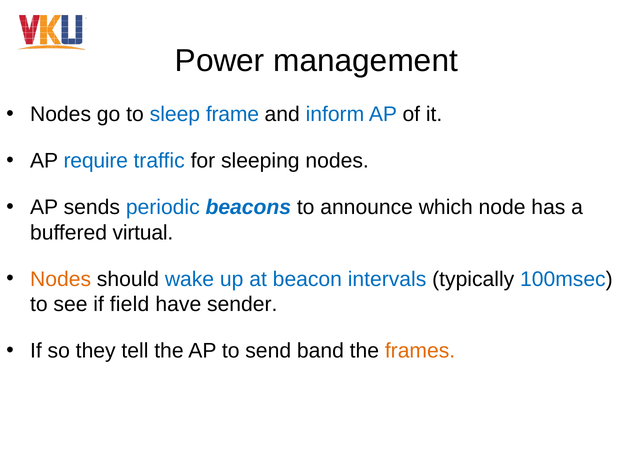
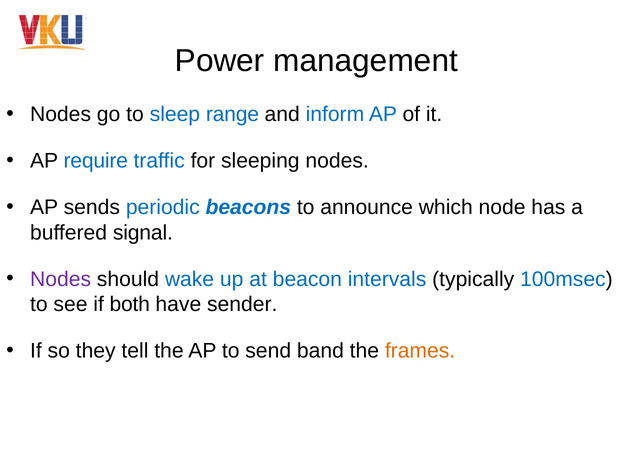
frame: frame -> range
virtual: virtual -> signal
Nodes at (61, 279) colour: orange -> purple
field: field -> both
